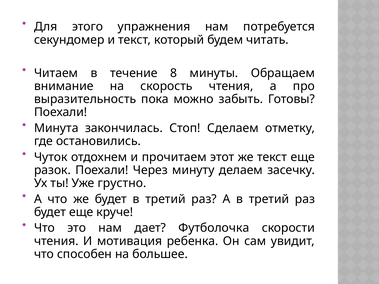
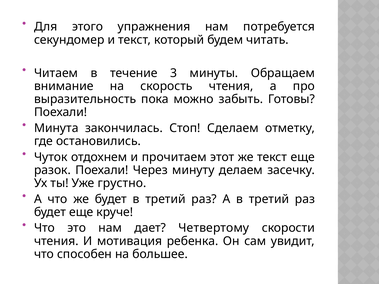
8: 8 -> 3
Футболочка: Футболочка -> Четвертому
